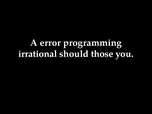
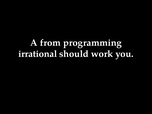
error: error -> from
those: those -> work
